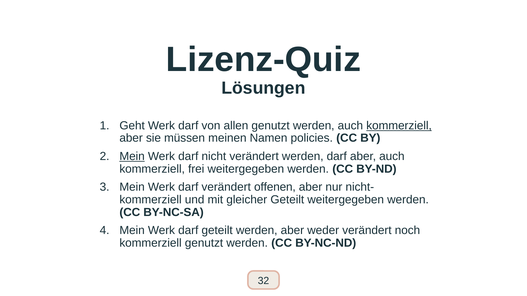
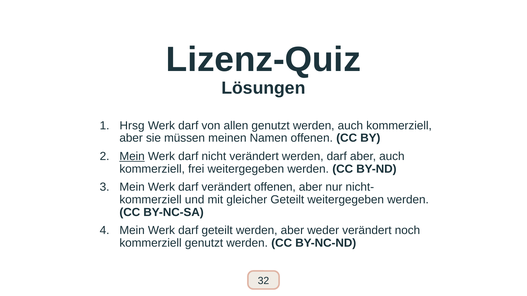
Geht: Geht -> Hrsg
kommerziell at (399, 126) underline: present -> none
Namen policies: policies -> offenen
